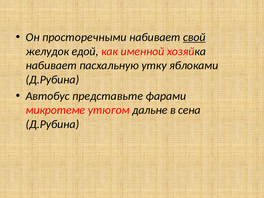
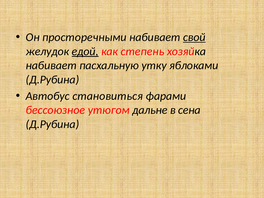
едой underline: none -> present
именной: именной -> степень
представьте: представьте -> становиться
микротеме: микротеме -> бессоюзное
